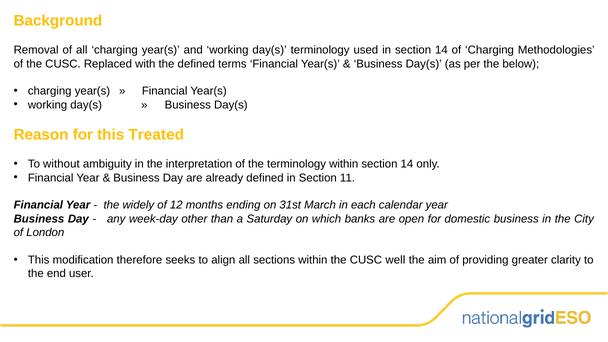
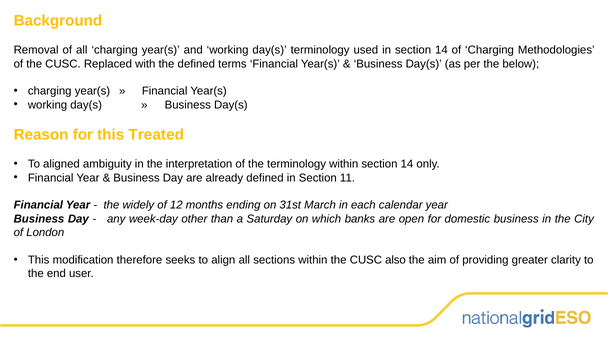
without: without -> aligned
well: well -> also
